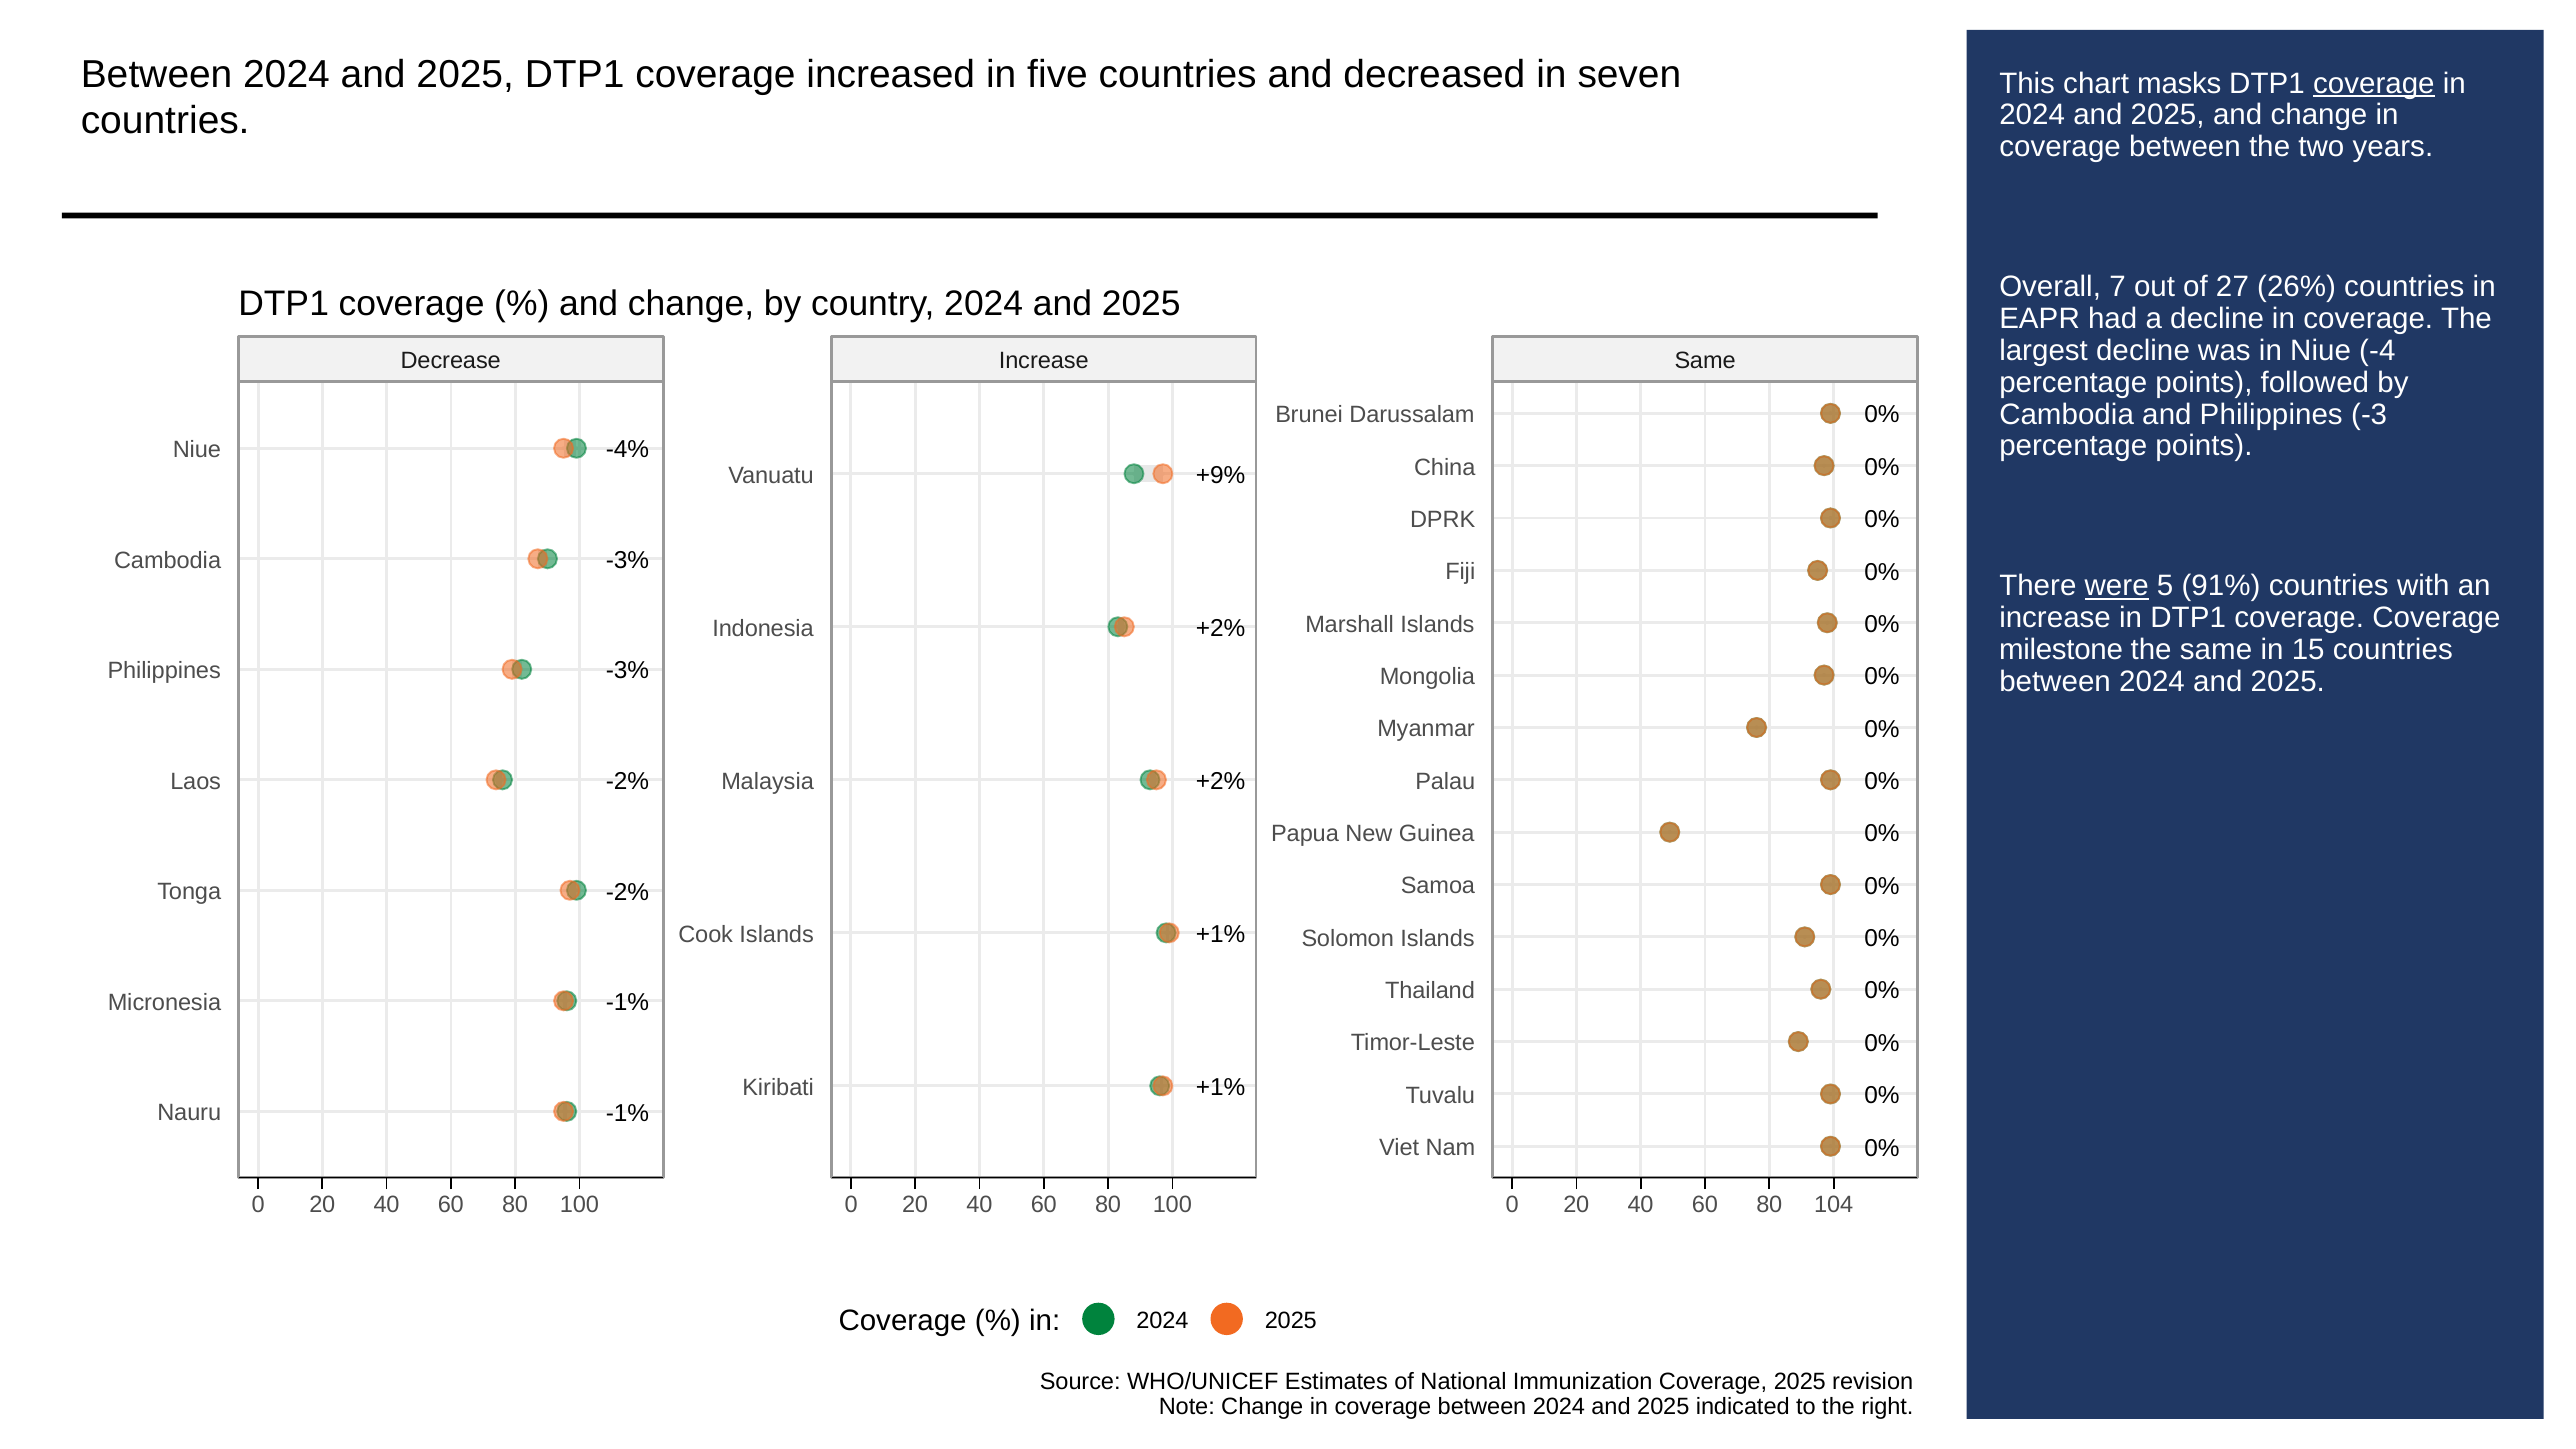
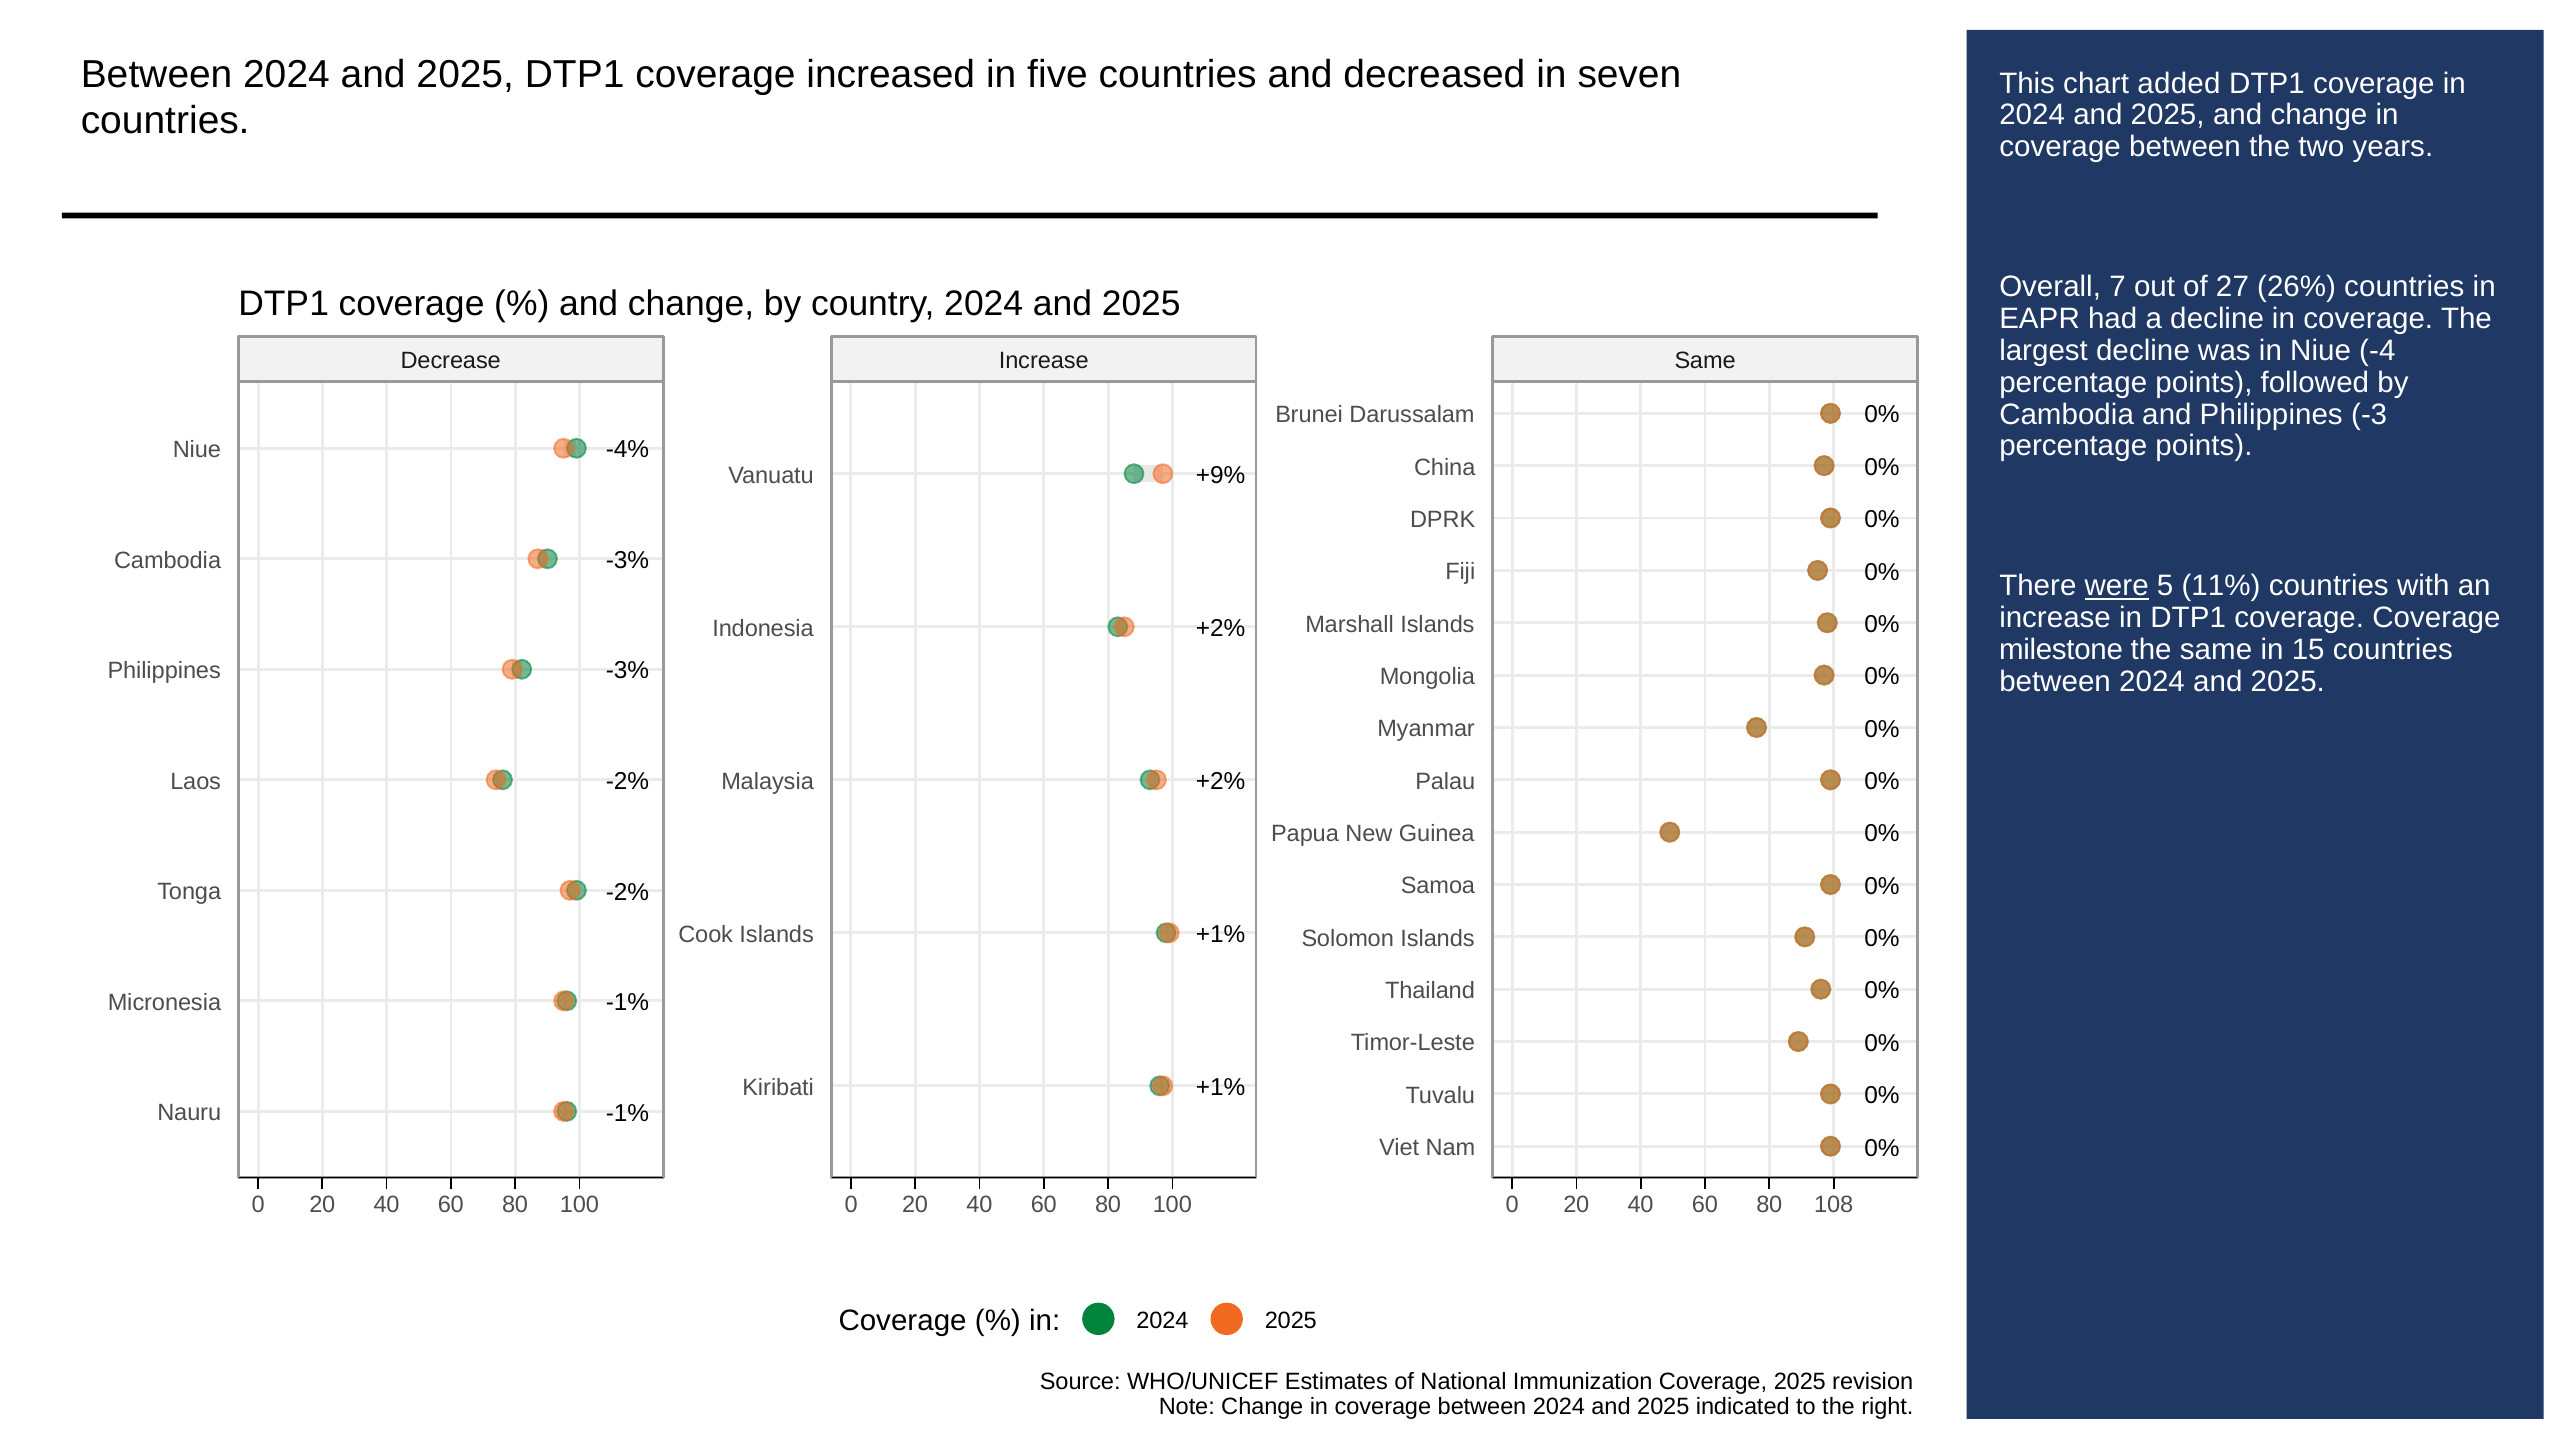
masks: masks -> added
coverage at (2374, 83) underline: present -> none
91%: 91% -> 11%
104: 104 -> 108
